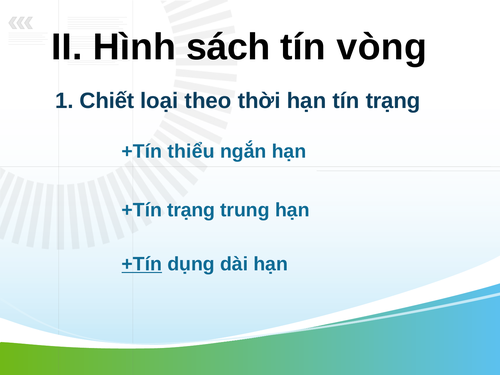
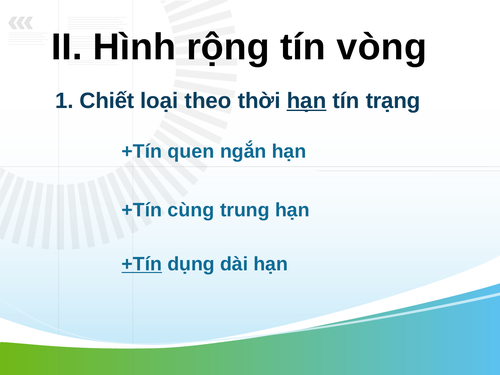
sách: sách -> rộng
hạn at (307, 101) underline: none -> present
thiểu: thiểu -> quen
+Tín trạng: trạng -> cùng
